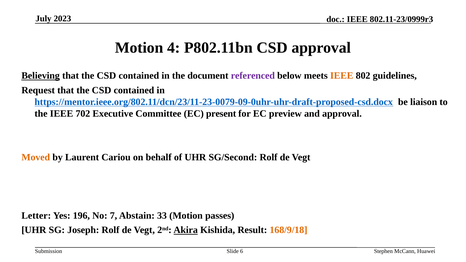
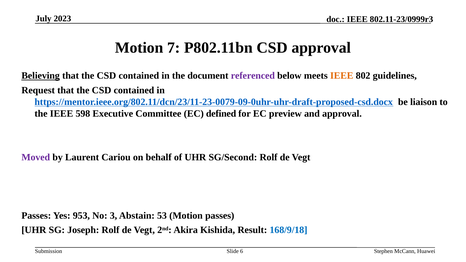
4: 4 -> 7
702: 702 -> 598
present: present -> defined
Moved colour: orange -> purple
Letter at (36, 216): Letter -> Passes
196: 196 -> 953
7: 7 -> 3
33: 33 -> 53
Akira underline: present -> none
168/9/18 colour: orange -> blue
